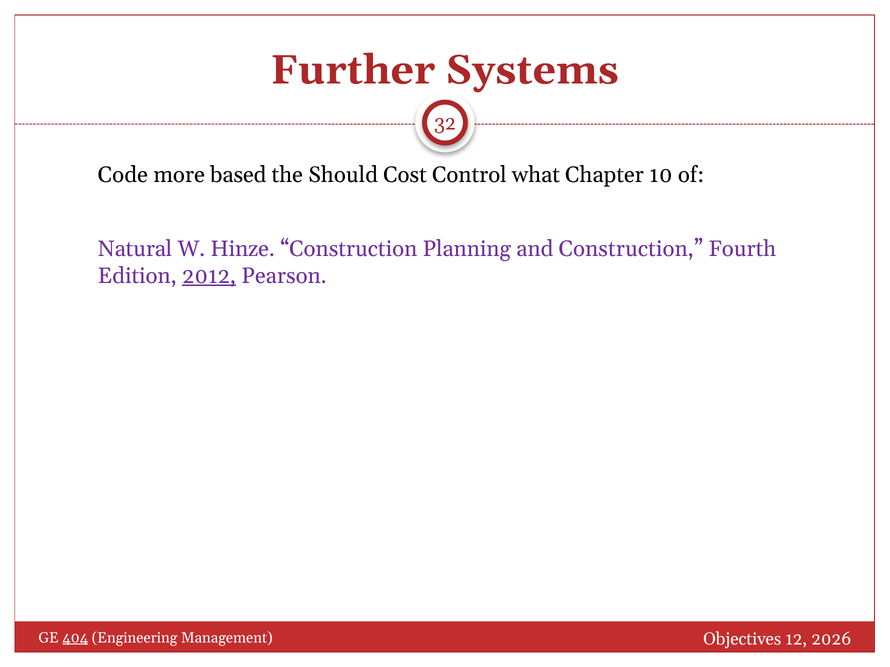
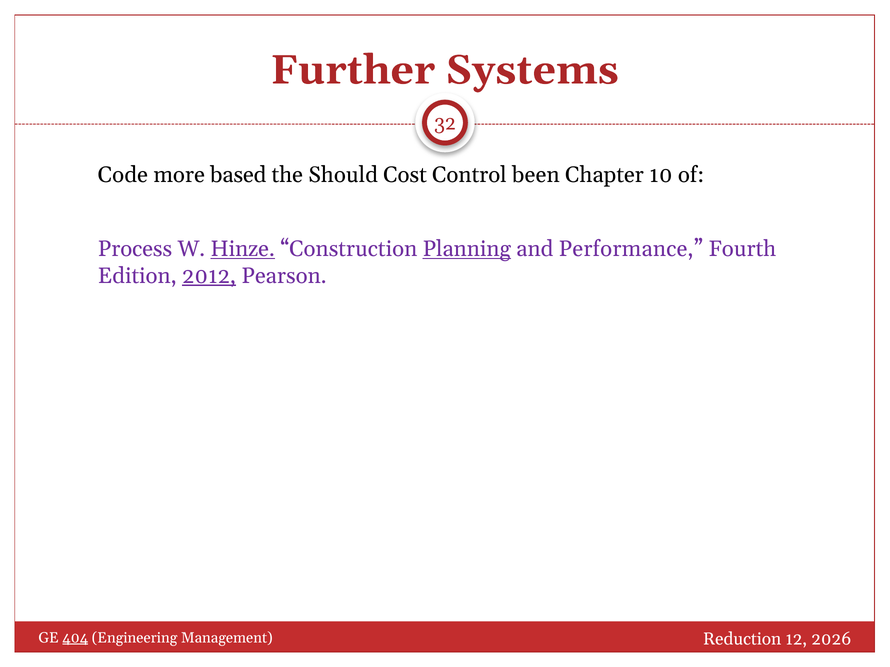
what: what -> been
Natural: Natural -> Process
Hinze underline: none -> present
Planning underline: none -> present
and Construction: Construction -> Performance
Objectives: Objectives -> Reduction
